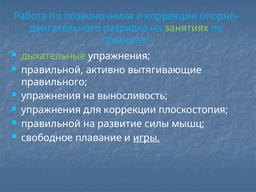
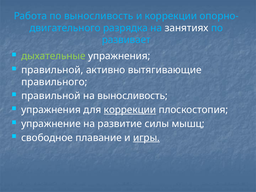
по позвоночника: позвоночника -> выносливость
занятиях colour: light green -> white
повышает: повышает -> развивает
упражнения at (51, 96): упражнения -> правильной
коррекции at (130, 110) underline: none -> present
правильной at (51, 124): правильной -> упражнение
